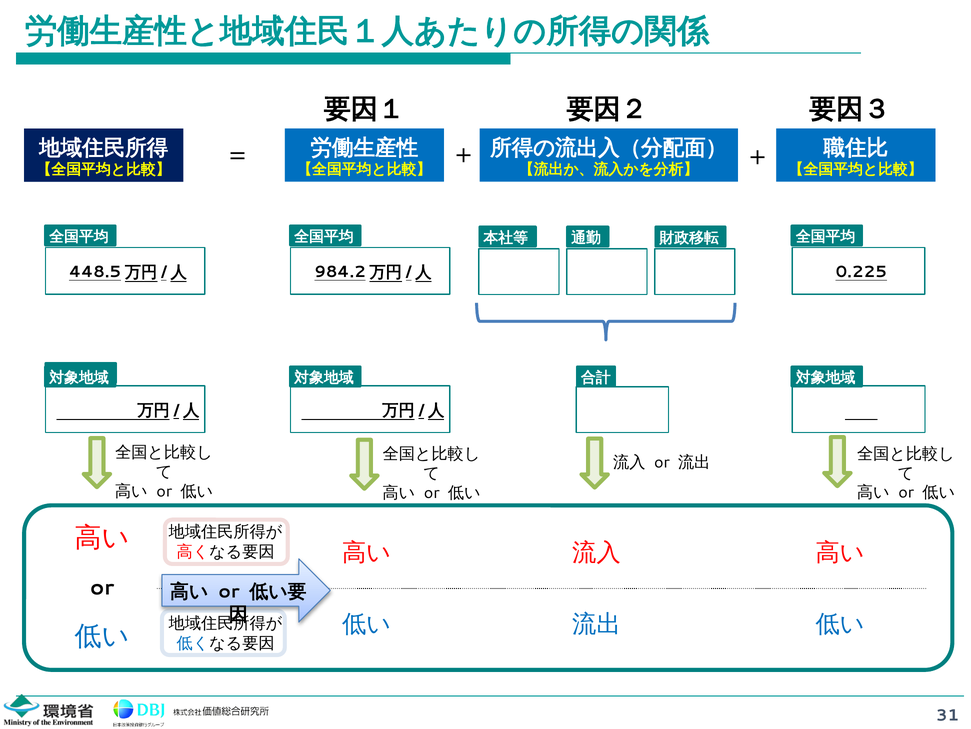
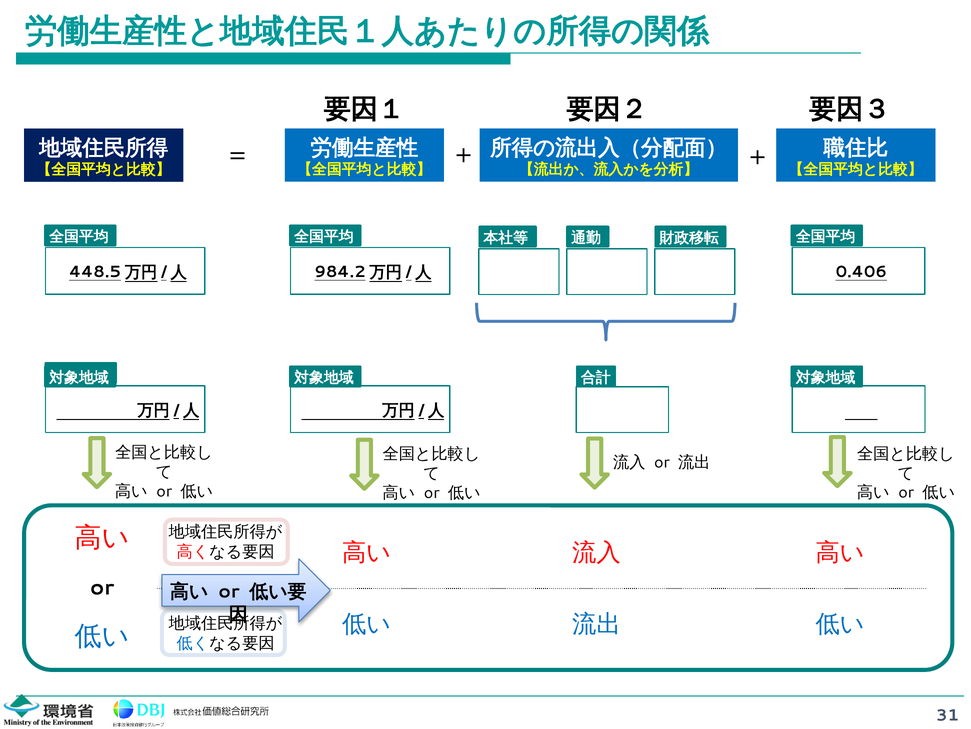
0.225: 0.225 -> 0.406
